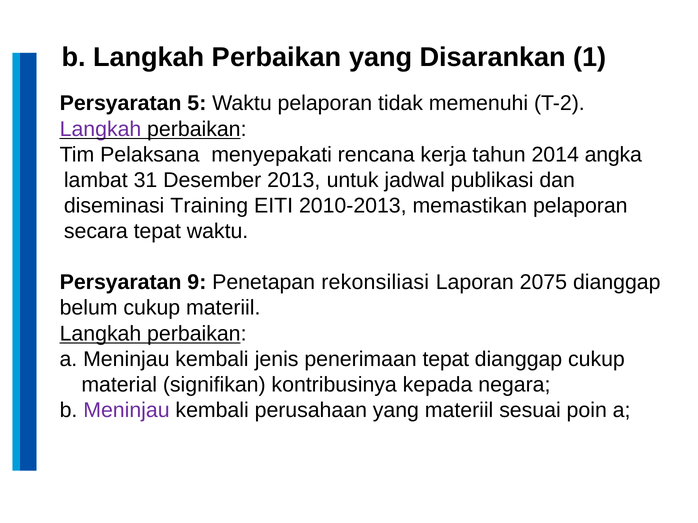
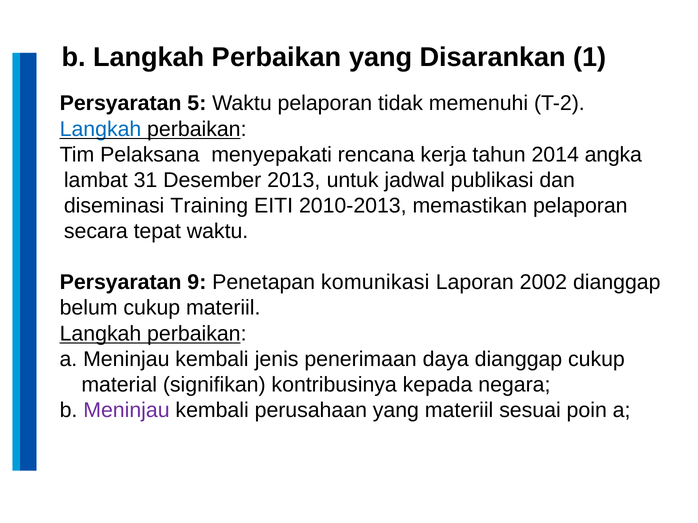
Langkah at (101, 129) colour: purple -> blue
rekonsiliasi: rekonsiliasi -> komunikasi
2075: 2075 -> 2002
penerimaan tepat: tepat -> daya
